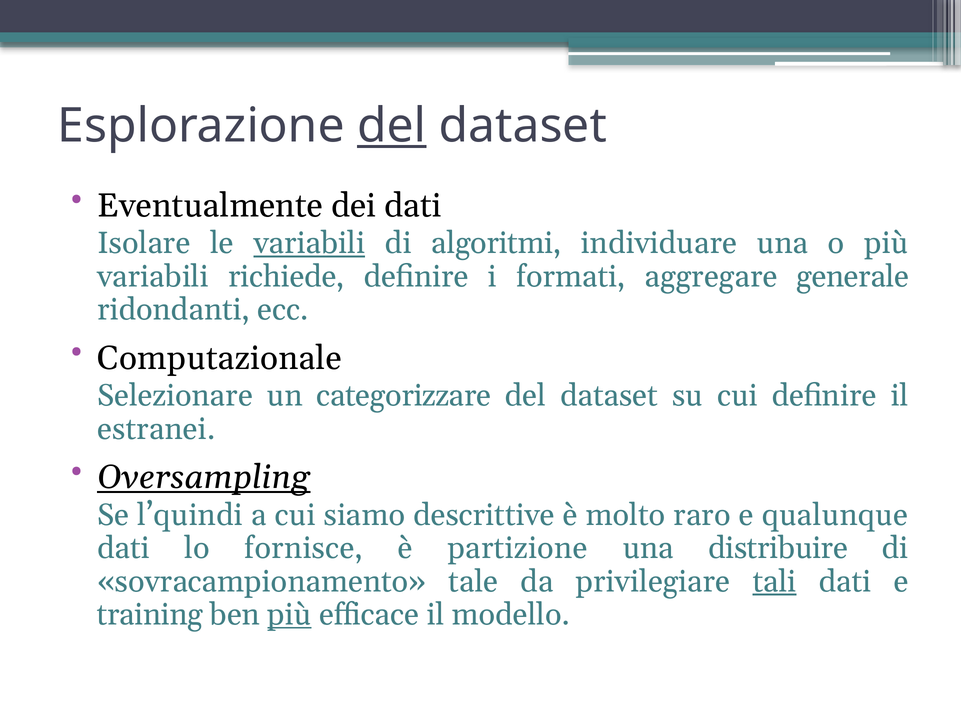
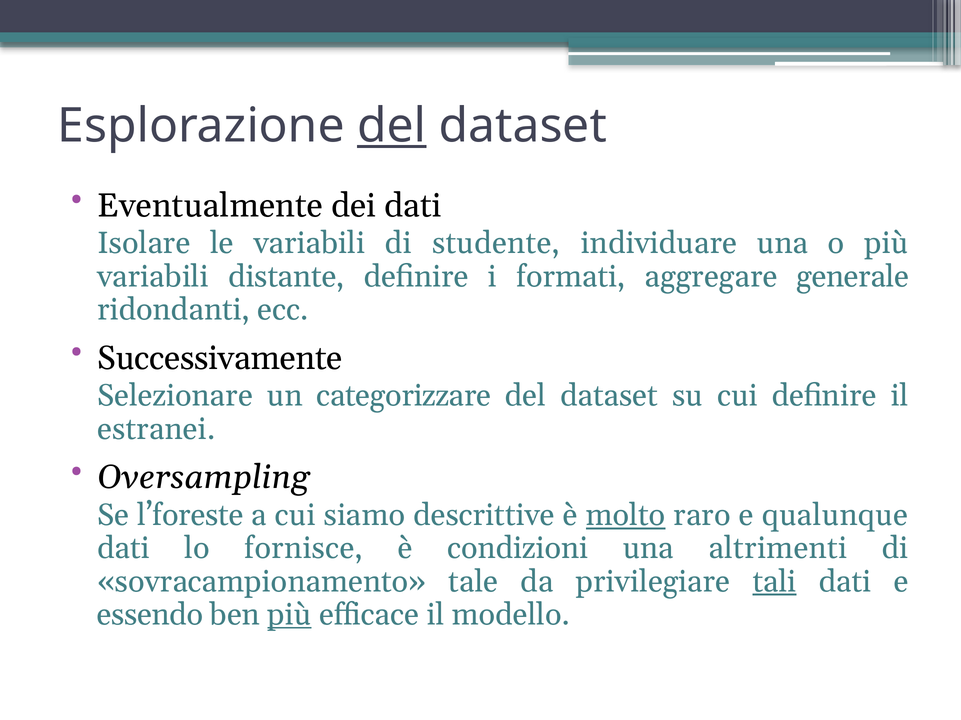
variabili at (309, 244) underline: present -> none
algoritmi: algoritmi -> studente
richiede: richiede -> distante
Computazionale: Computazionale -> Successivamente
Oversampling underline: present -> none
l’quindi: l’quindi -> l’foreste
molto underline: none -> present
partizione: partizione -> condizioni
distribuire: distribuire -> altrimenti
training: training -> essendo
